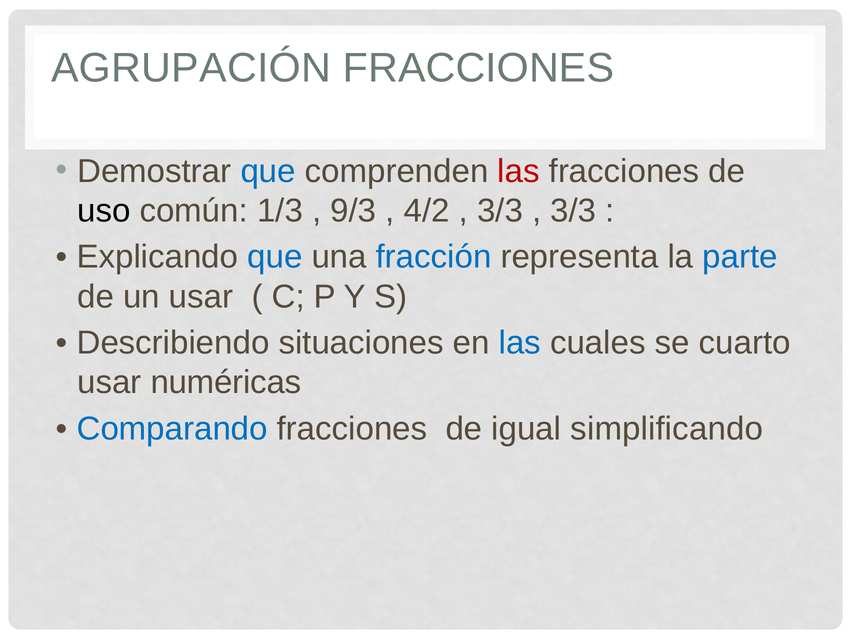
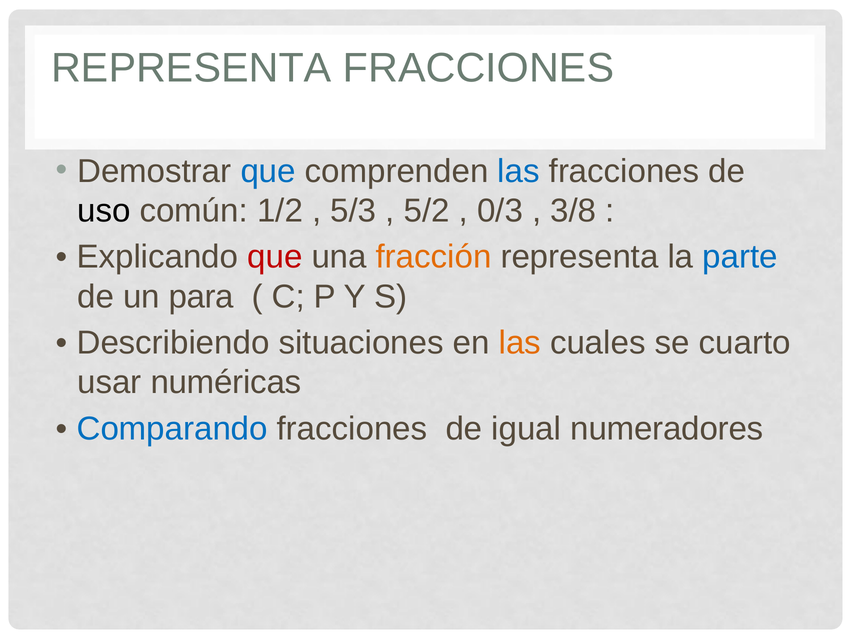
AGRUPACIÓN at (191, 68): AGRUPACIÓN -> REPRESENTA
las at (519, 171) colour: red -> blue
1/3: 1/3 -> 1/2
9/3: 9/3 -> 5/3
4/2: 4/2 -> 5/2
3/3 at (500, 211): 3/3 -> 0/3
3/3 at (573, 211): 3/3 -> 3/8
que at (275, 257) colour: blue -> red
fracción colour: blue -> orange
un usar: usar -> para
las at (520, 343) colour: blue -> orange
simplificando: simplificando -> numeradores
